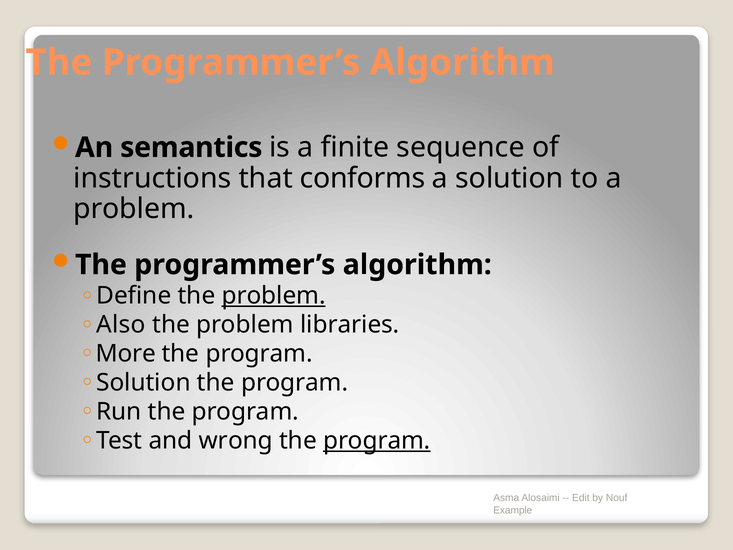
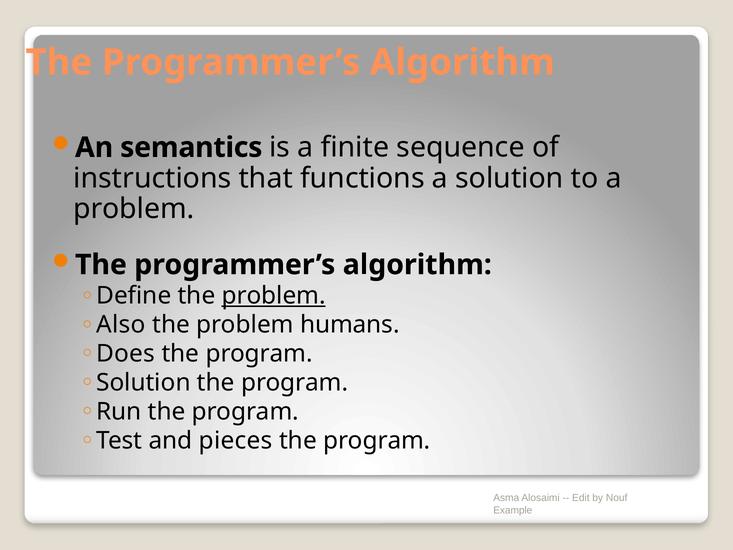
conforms: conforms -> functions
libraries: libraries -> humans
More: More -> Does
wrong: wrong -> pieces
program at (377, 440) underline: present -> none
